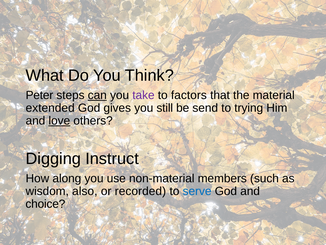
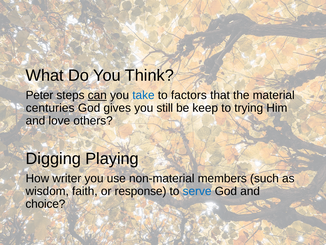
take colour: purple -> blue
extended: extended -> centuries
send: send -> keep
love underline: present -> none
Instruct: Instruct -> Playing
along: along -> writer
also: also -> faith
recorded: recorded -> response
